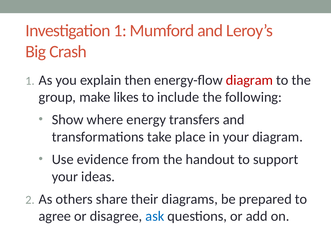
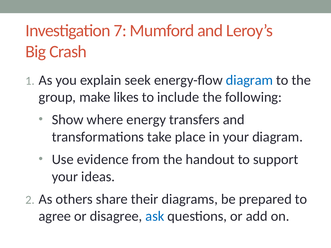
Investigation 1: 1 -> 7
then: then -> seek
diagram at (249, 80) colour: red -> blue
